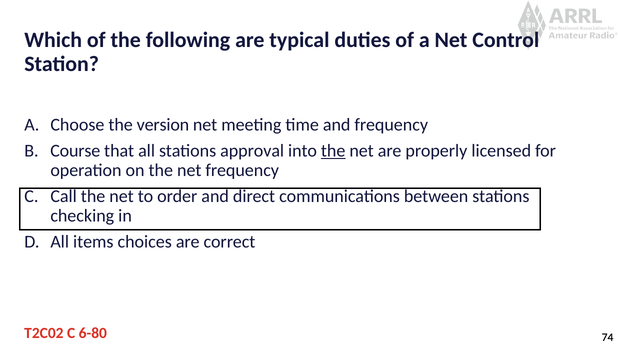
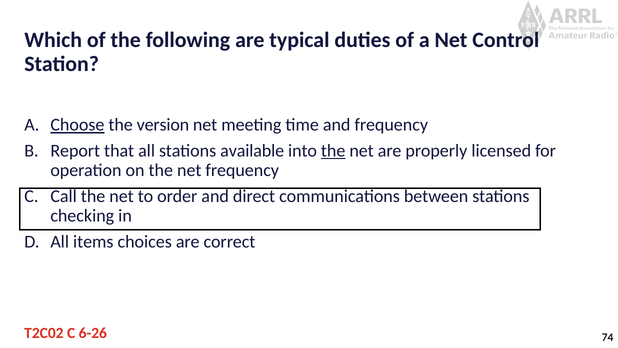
Choose underline: none -> present
Course: Course -> Report
approval: approval -> available
6-80: 6-80 -> 6-26
